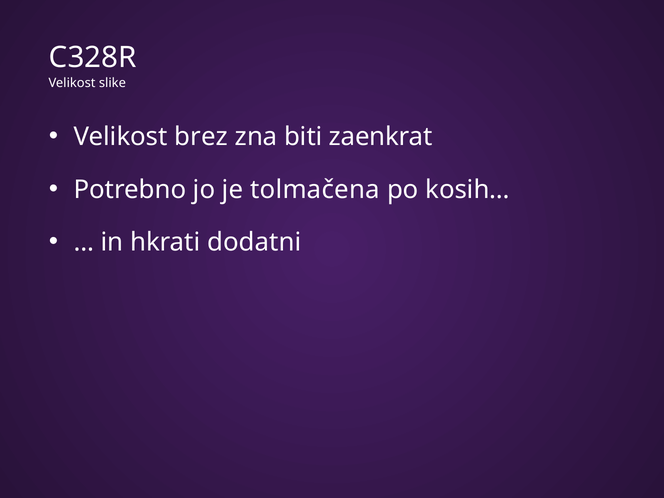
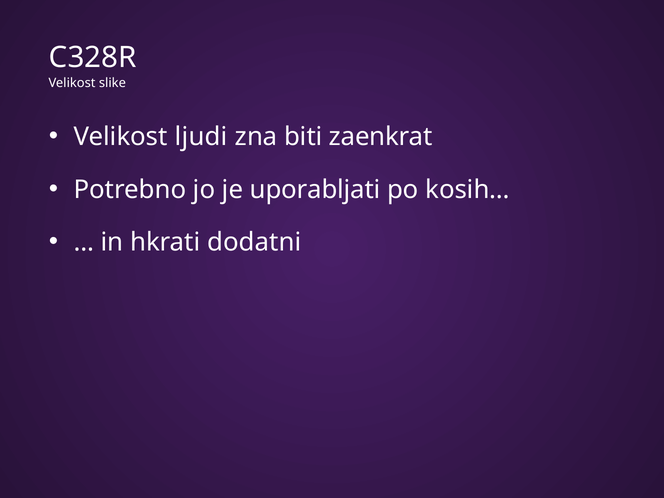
brez: brez -> ljudi
tolmačena: tolmačena -> uporabljati
